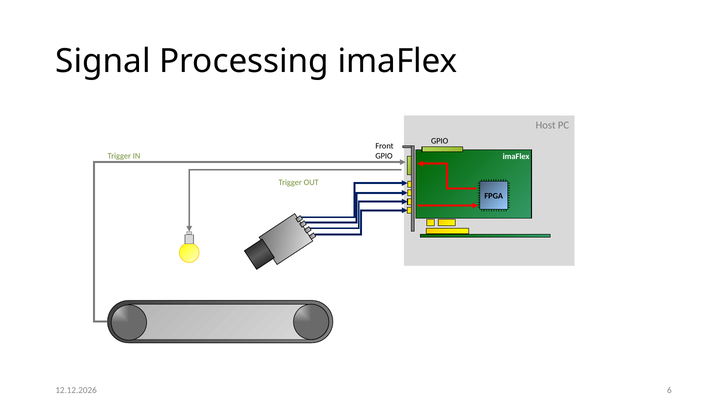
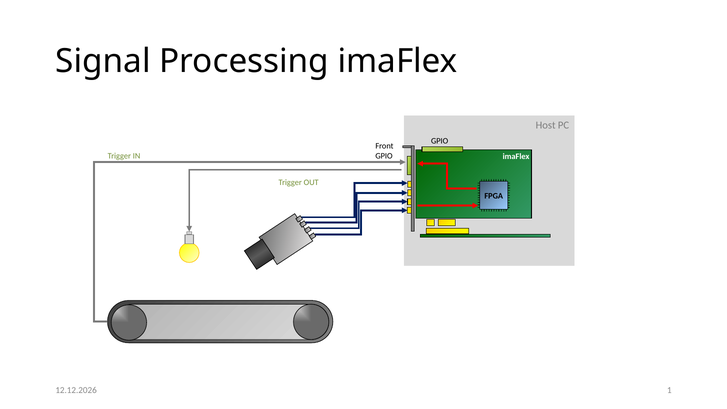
6: 6 -> 1
